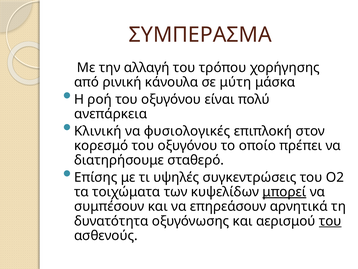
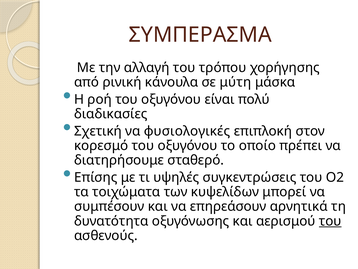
ανεπάρκεια: ανεπάρκεια -> διαδικασίες
Κλινική: Κλινική -> Σχετική
μπορεί underline: present -> none
